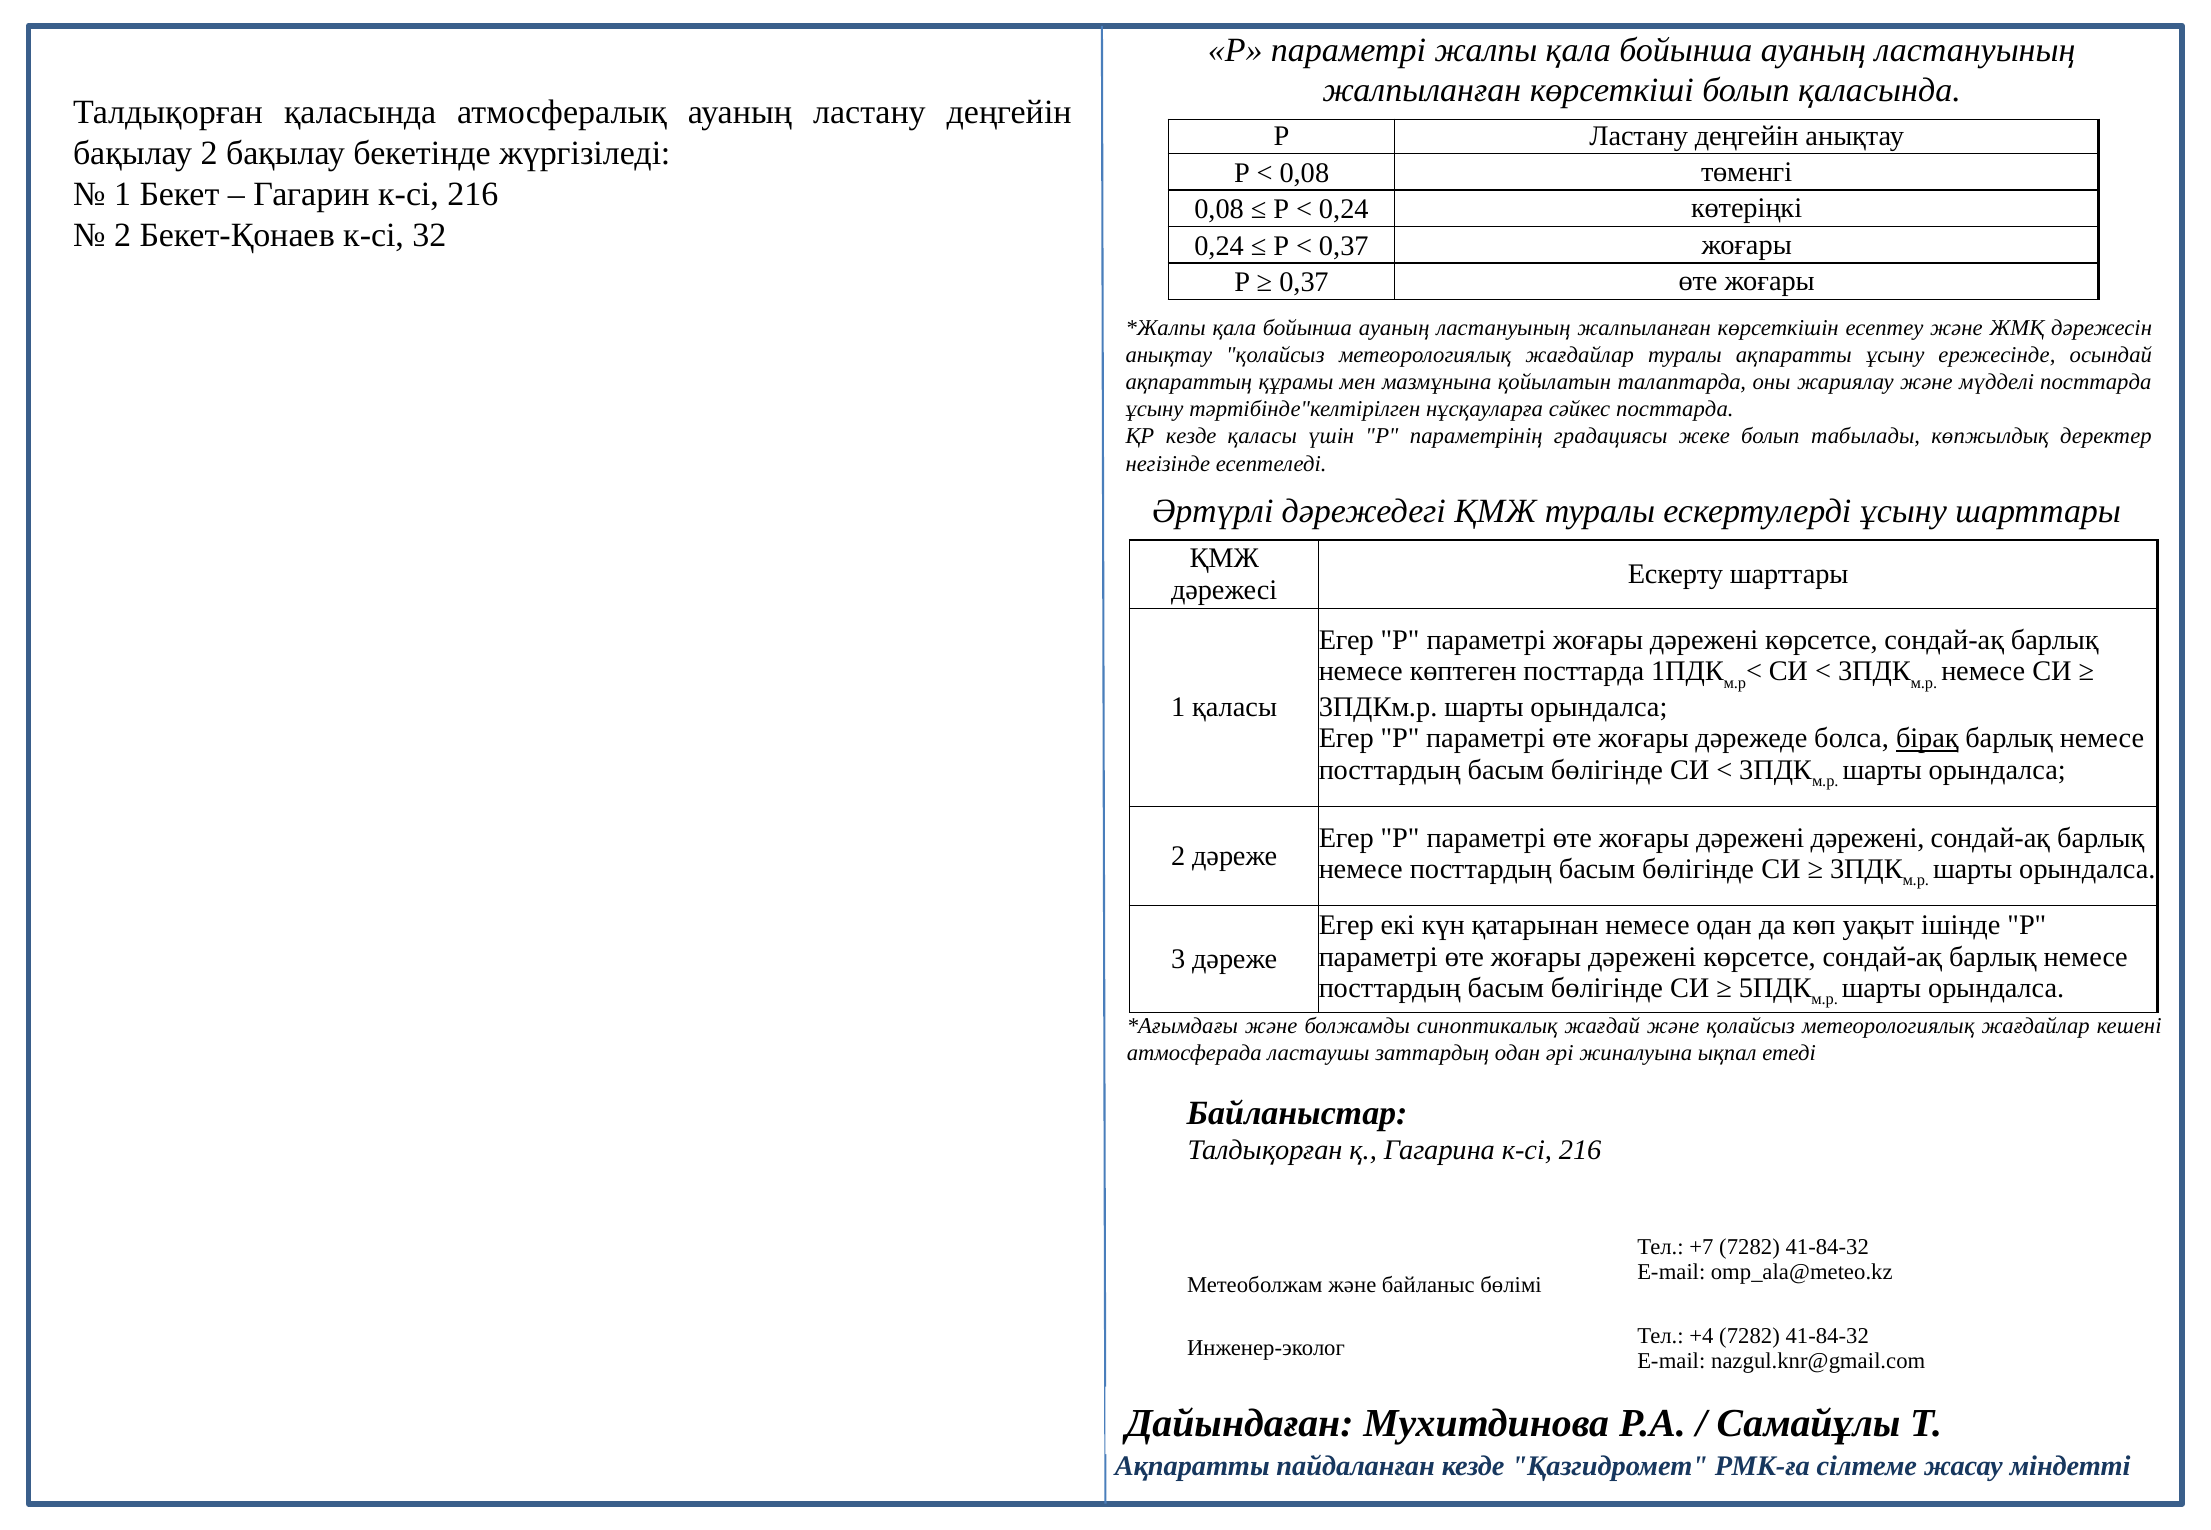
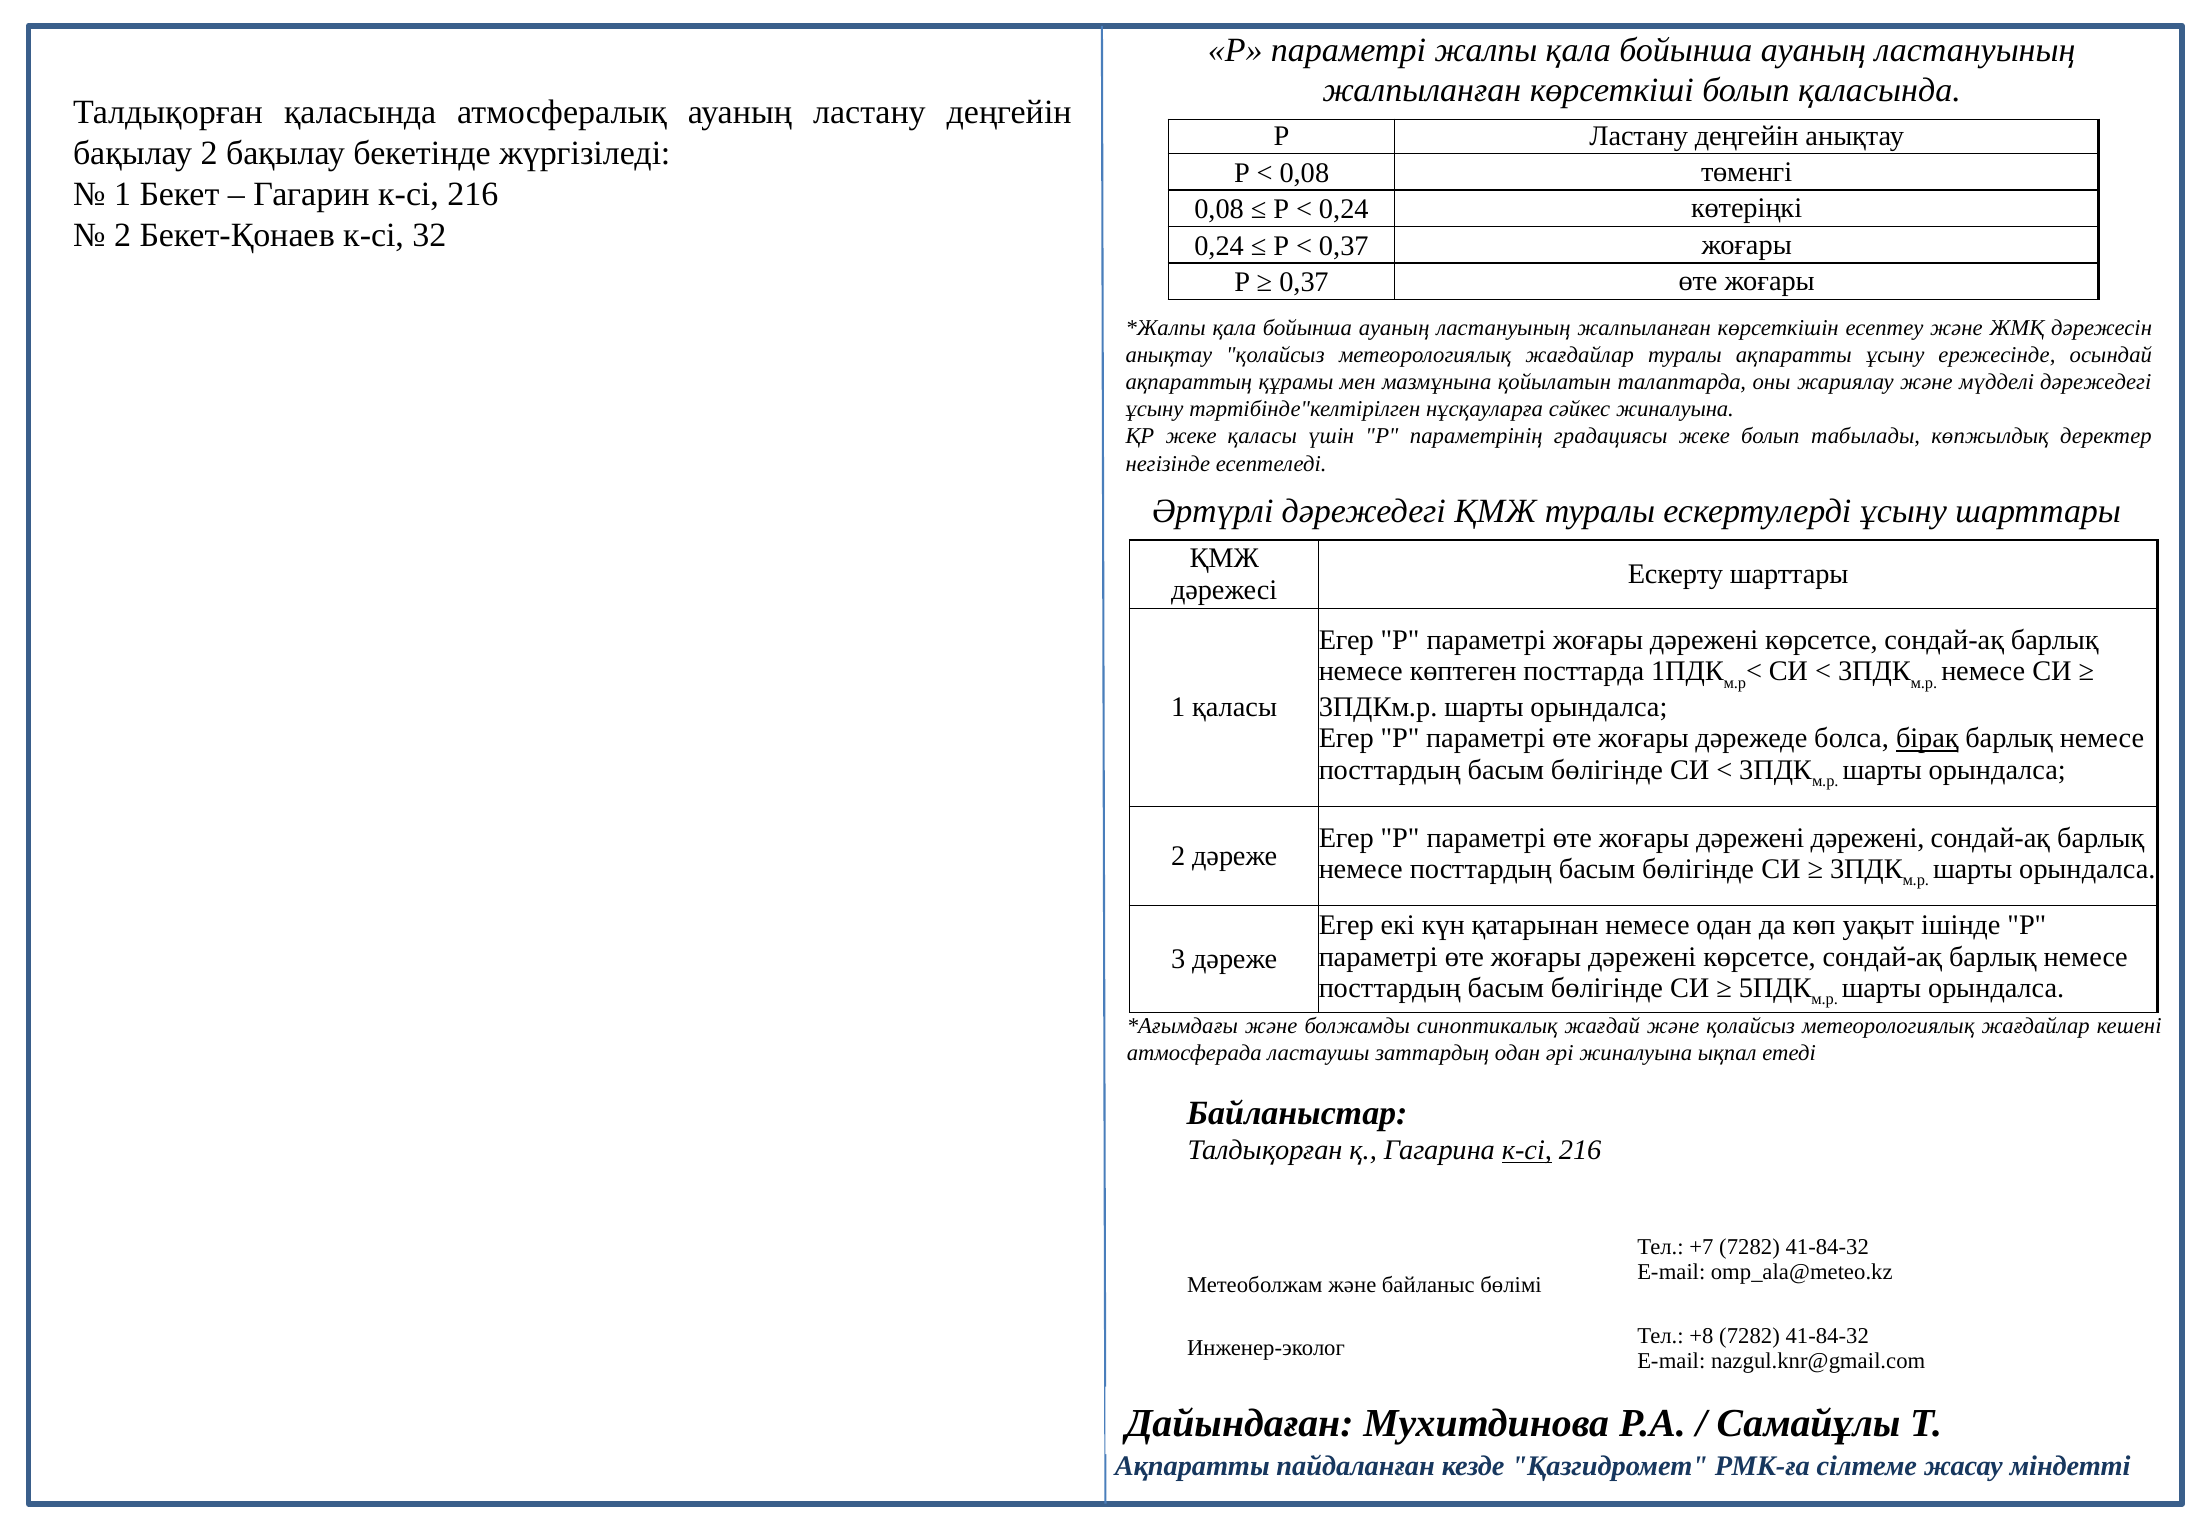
мүдделі посттарда: посттарда -> дәрежедегі
сәйкес посттарда: посттарда -> жиналуына
ҚР кезде: кезде -> жеке
к-сі at (1527, 1151) underline: none -> present
+4: +4 -> +8
